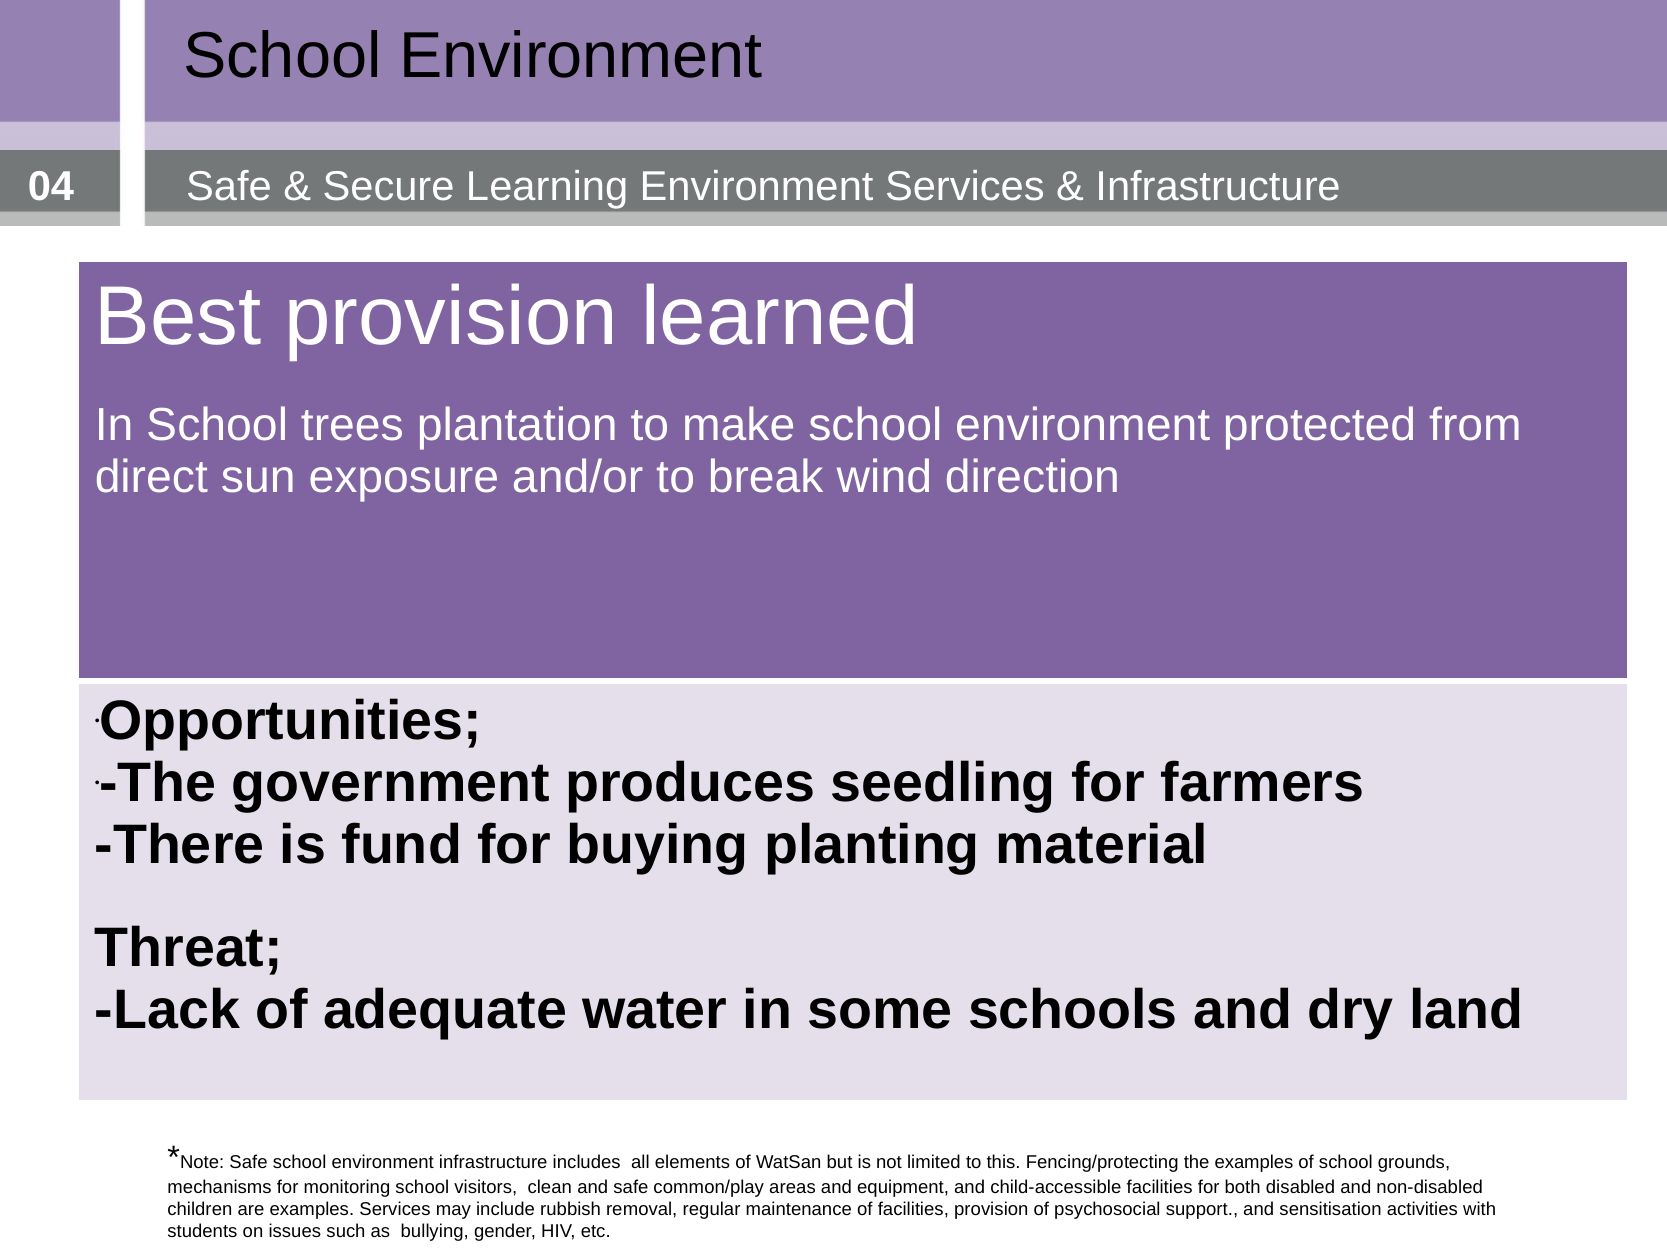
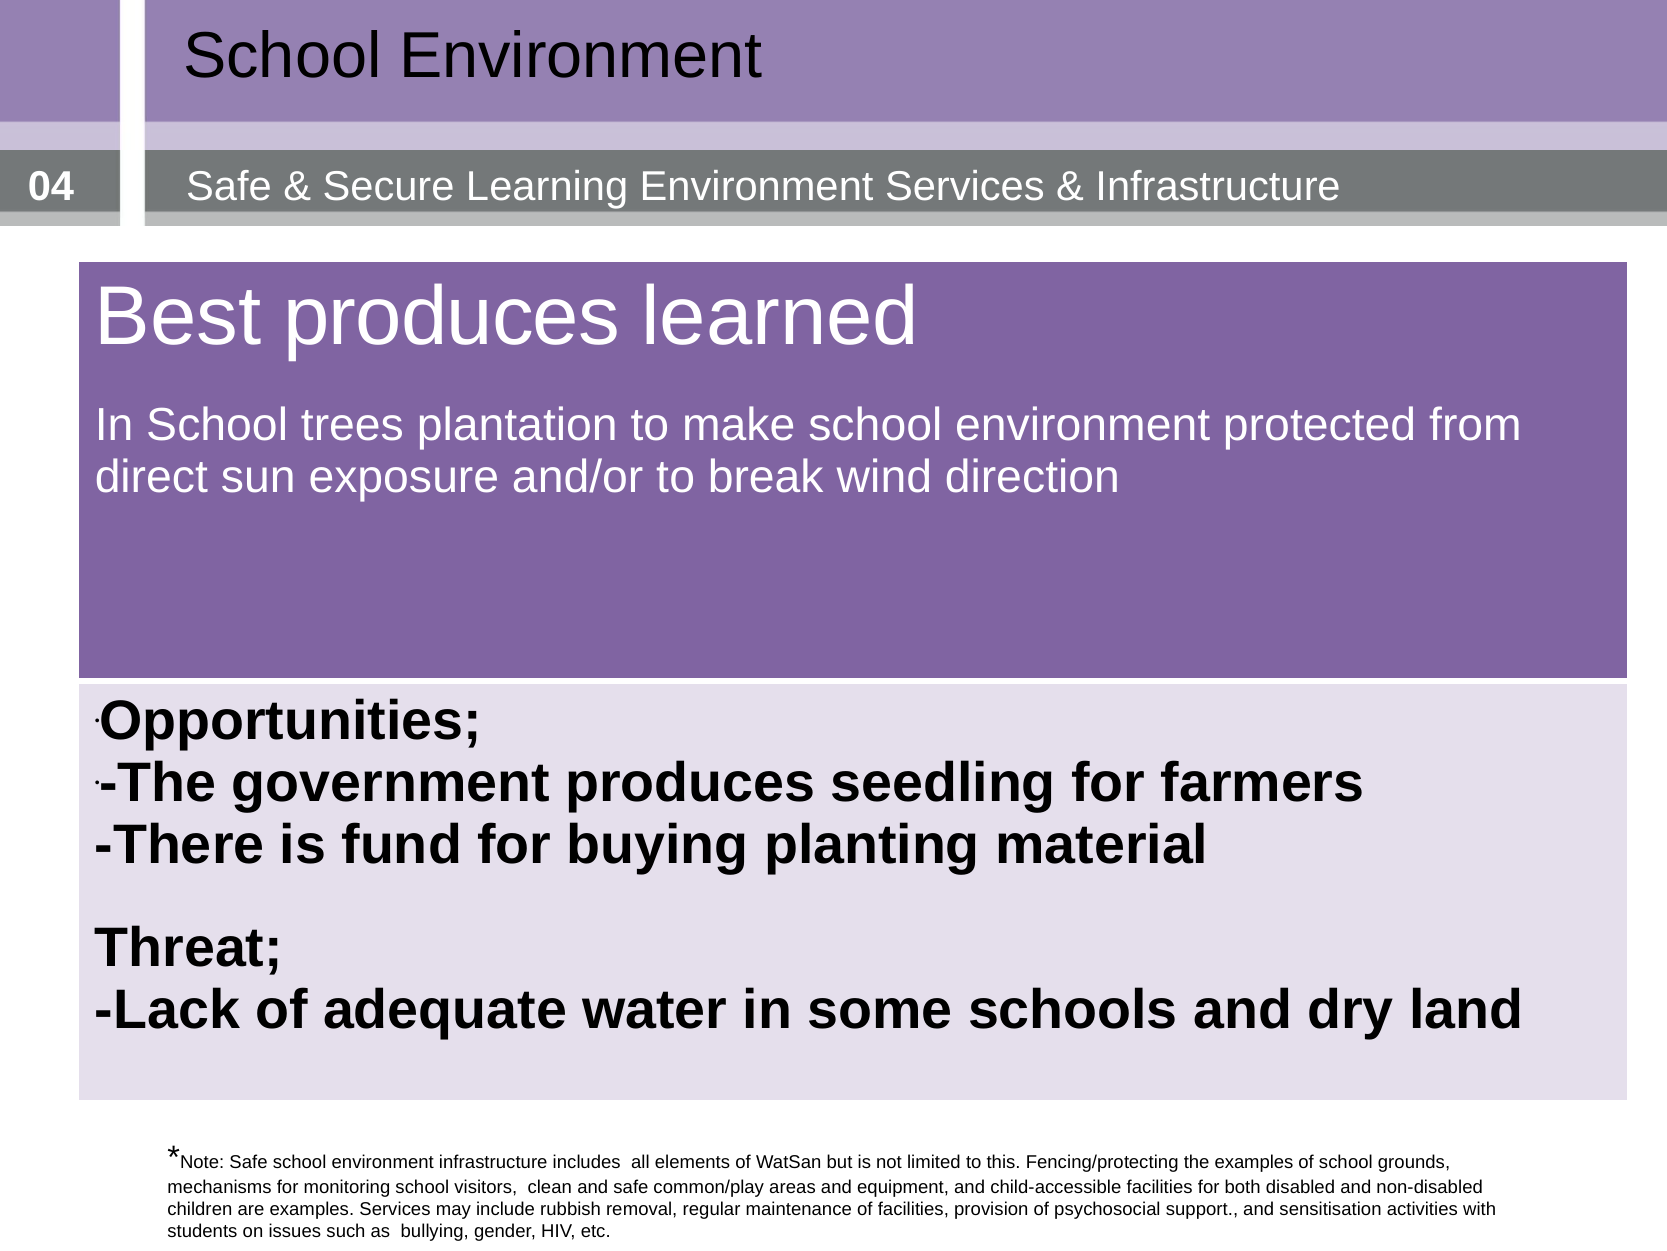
Best provision: provision -> produces
